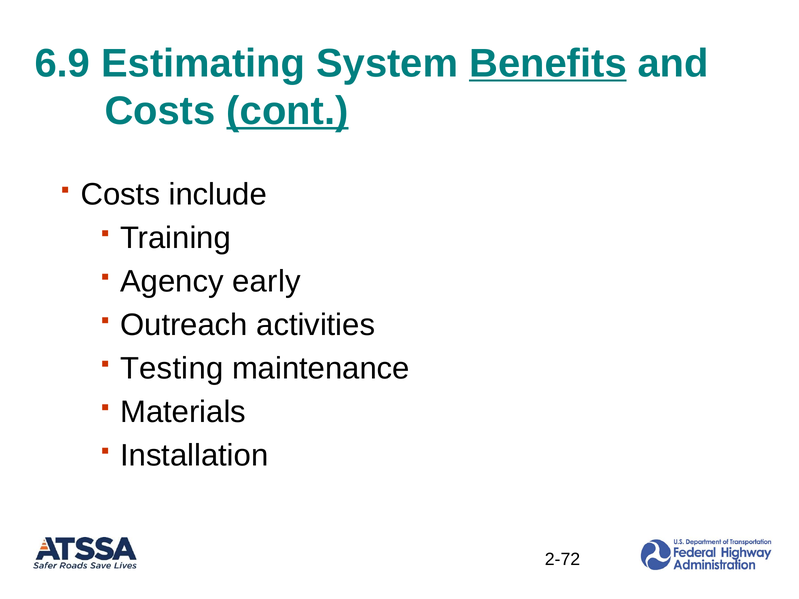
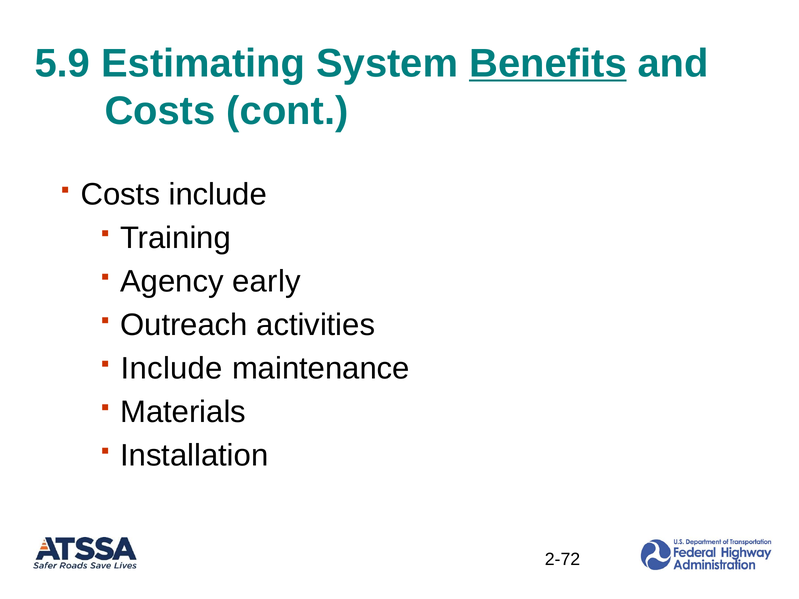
6.9: 6.9 -> 5.9
cont underline: present -> none
Testing at (172, 369): Testing -> Include
